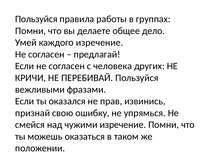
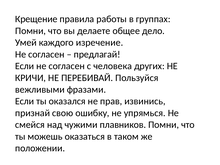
Пользуйся at (36, 19): Пользуйся -> Крещение
чужими изречение: изречение -> плавников
